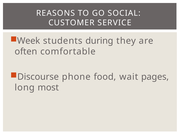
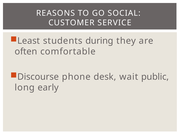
Week: Week -> Least
food: food -> desk
pages: pages -> public
most: most -> early
